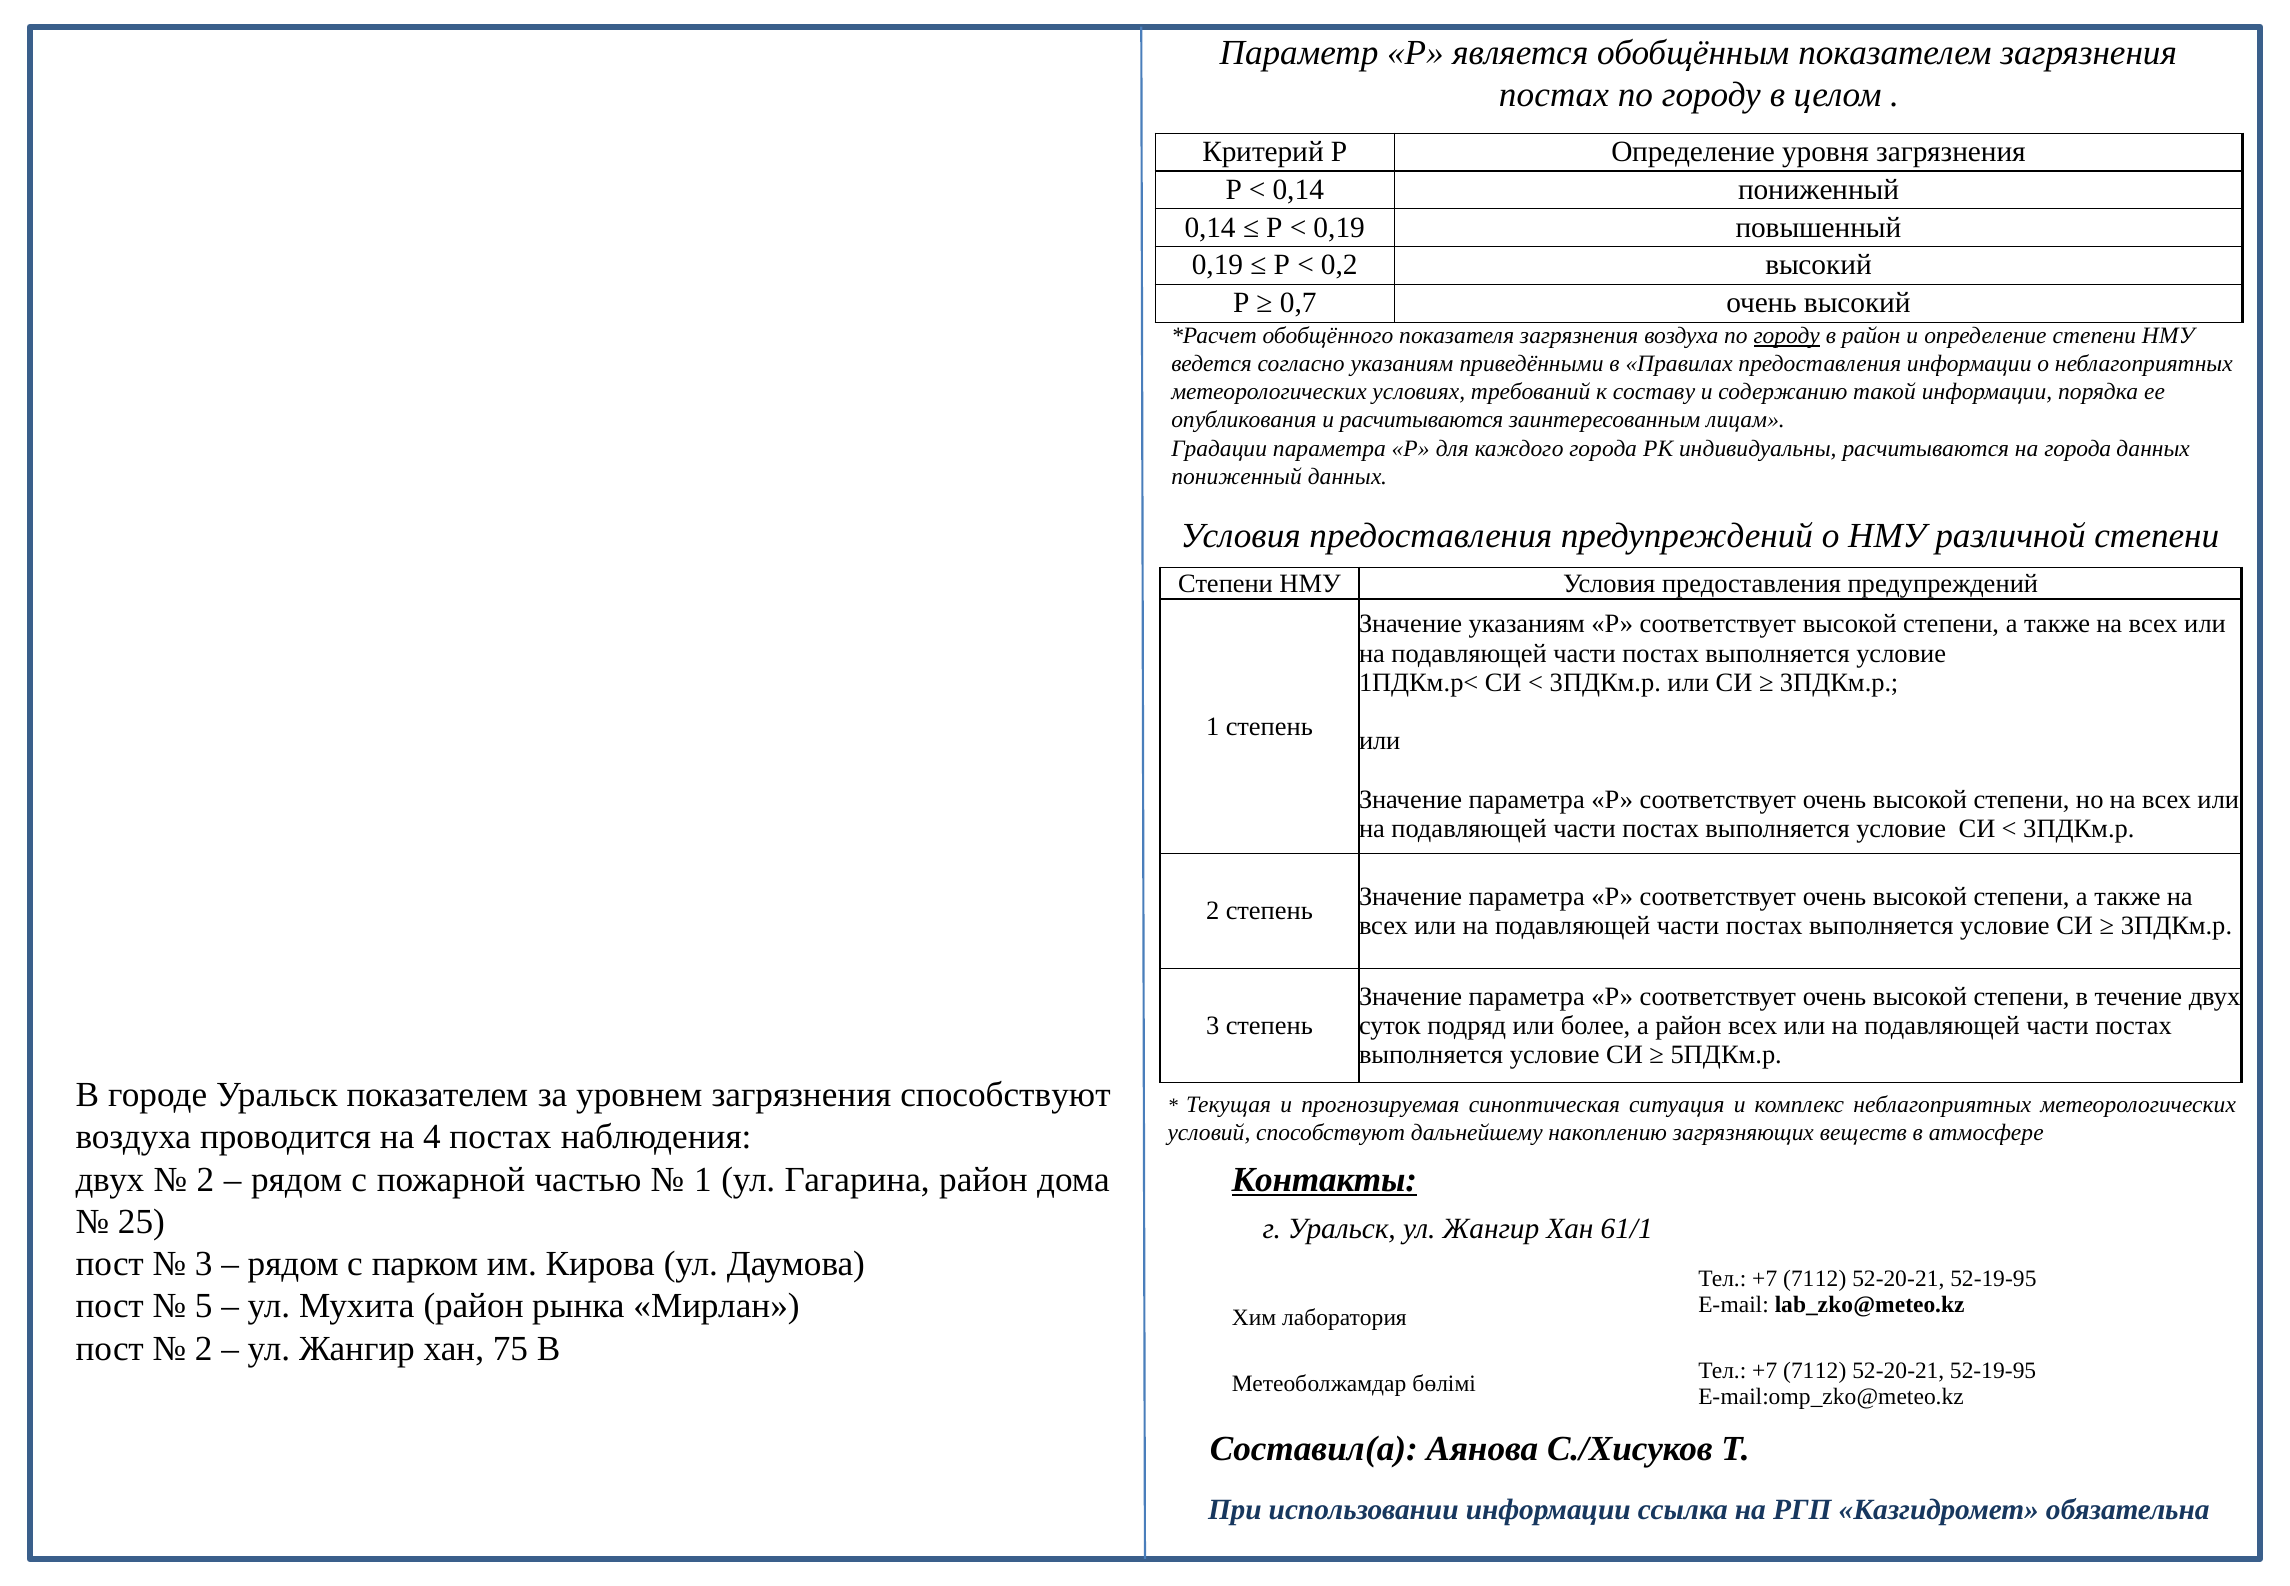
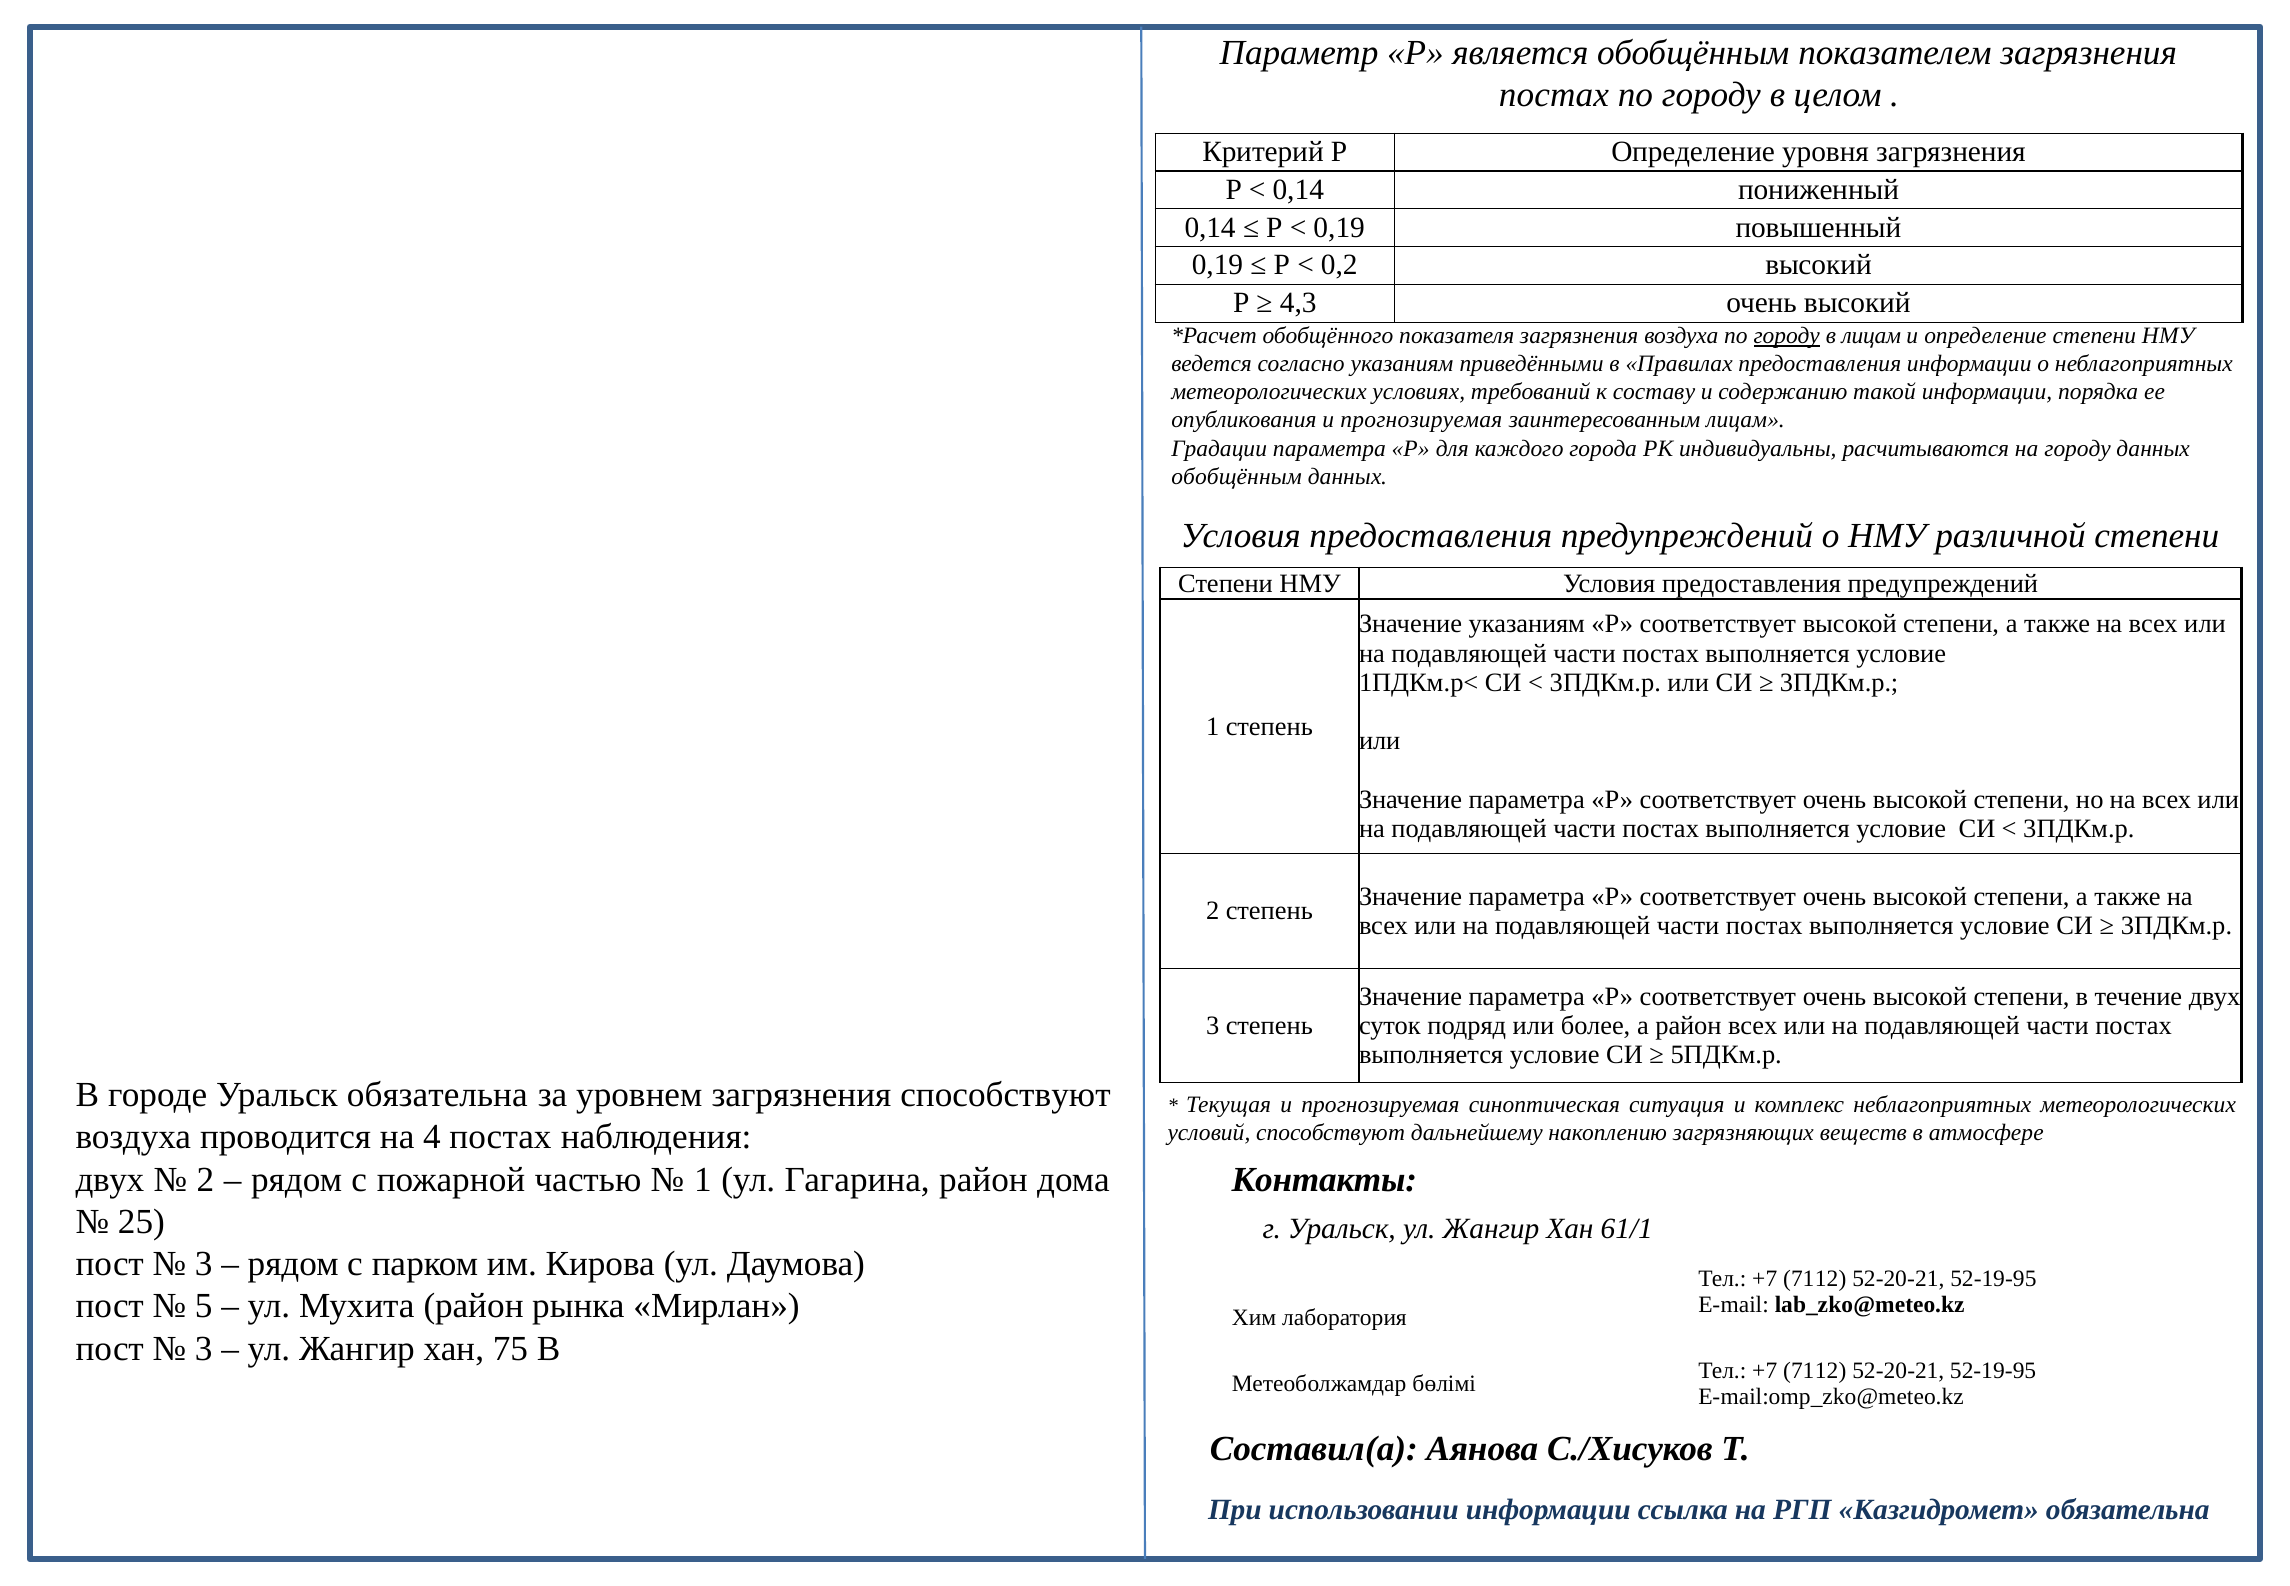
0,7: 0,7 -> 4,3
в район: район -> лицам
опубликования и расчитываются: расчитываются -> прогнозируемая
на города: города -> городу
пониженный at (1237, 476): пониженный -> обобщённым
Уральск показателем: показателем -> обязательна
Контакты underline: present -> none
2 at (204, 1348): 2 -> 3
